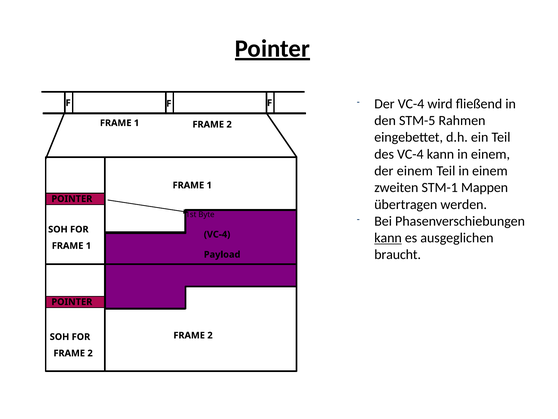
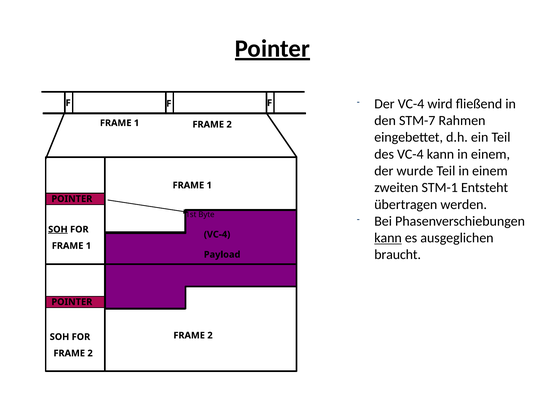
STM-5: STM-5 -> STM-7
der einem: einem -> wurde
Mappen: Mappen -> Entsteht
SOH at (58, 229) underline: none -> present
